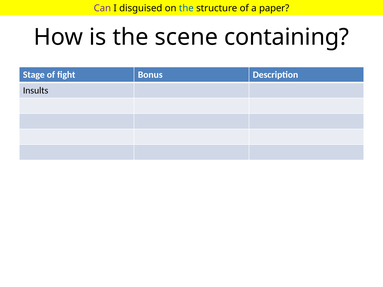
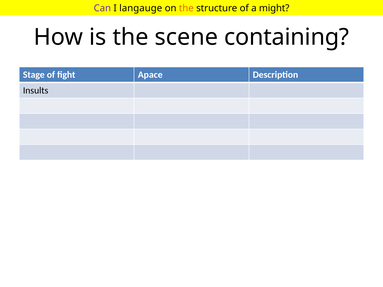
disguised: disguised -> langauge
the at (186, 8) colour: blue -> orange
paper: paper -> might
Bonus: Bonus -> Apace
